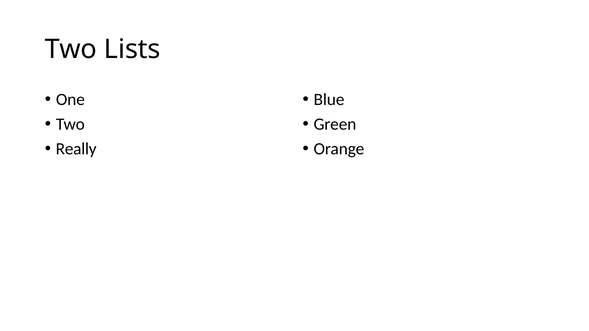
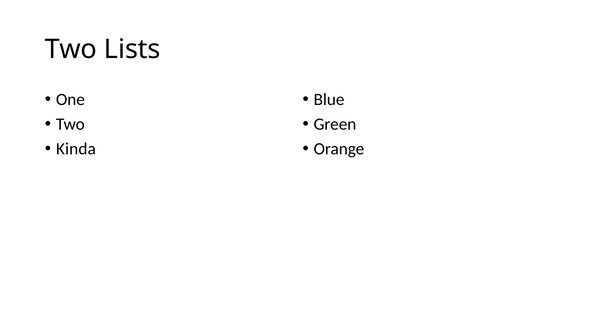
Really: Really -> Kinda
